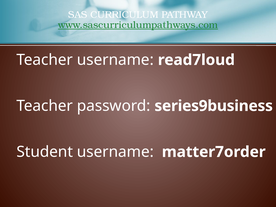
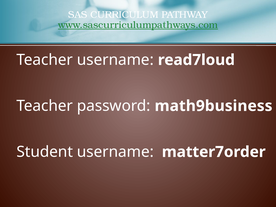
series9business: series9business -> math9business
